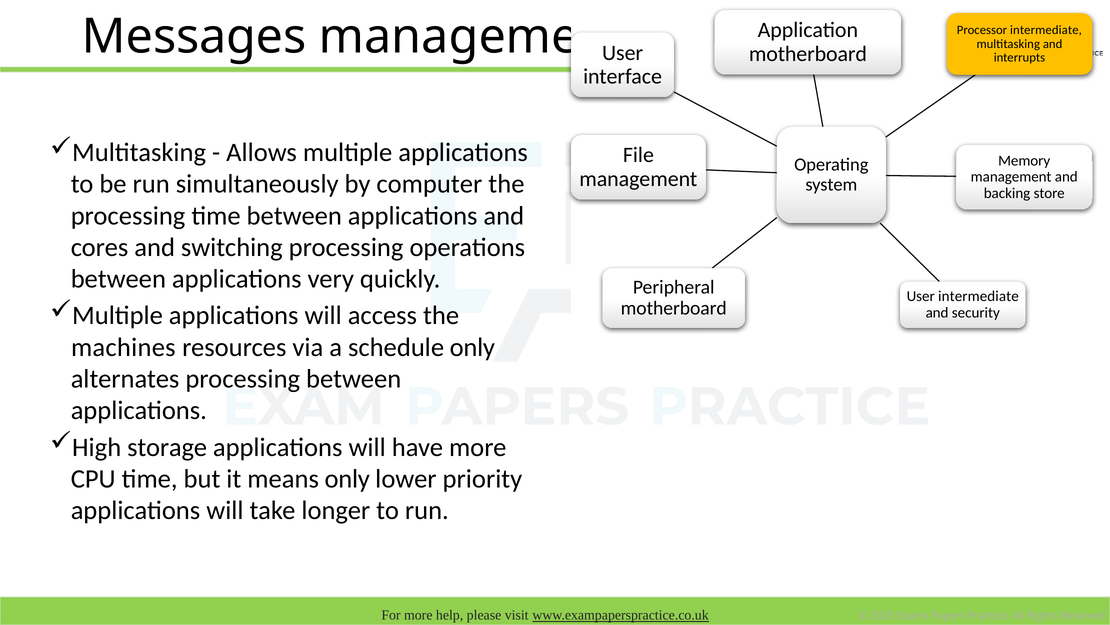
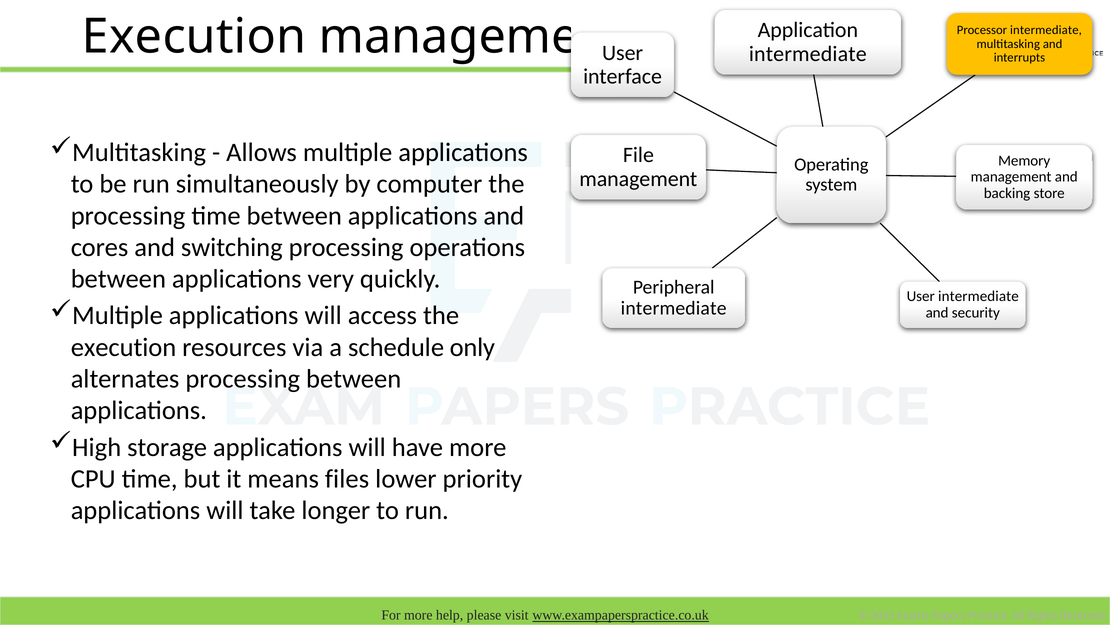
Messages at (194, 37): Messages -> Execution
motherboard at (808, 54): motherboard -> intermediate
motherboard at (674, 308): motherboard -> intermediate
machines at (123, 347): machines -> execution
means only: only -> files
